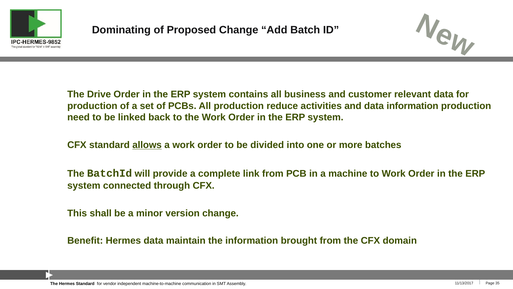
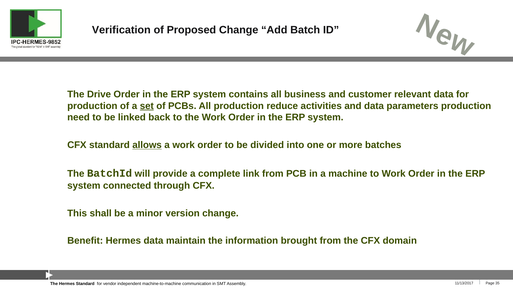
Dominating: Dominating -> Verification
set underline: none -> present
data information: information -> parameters
